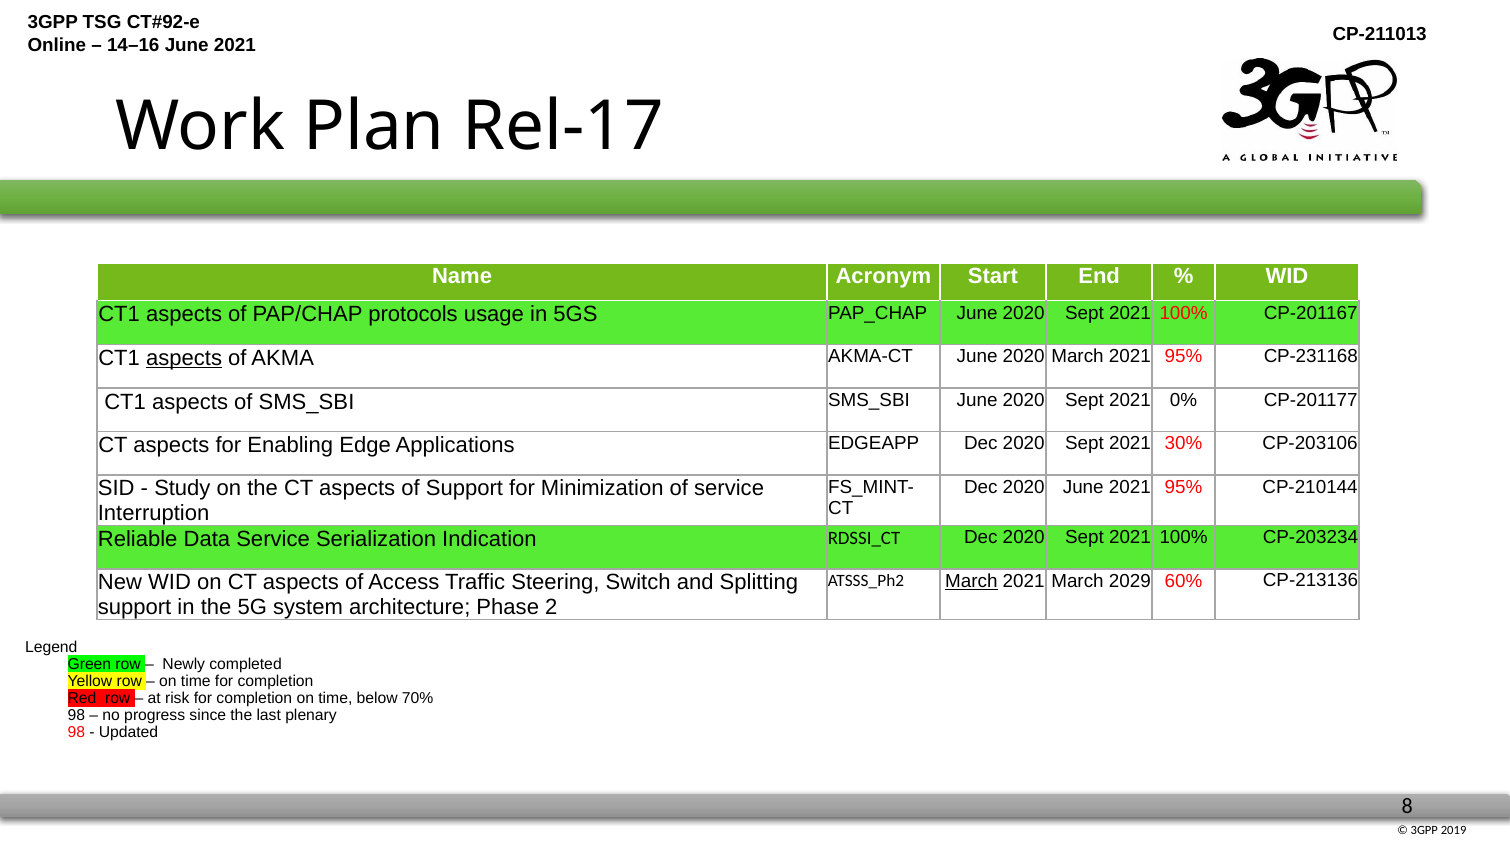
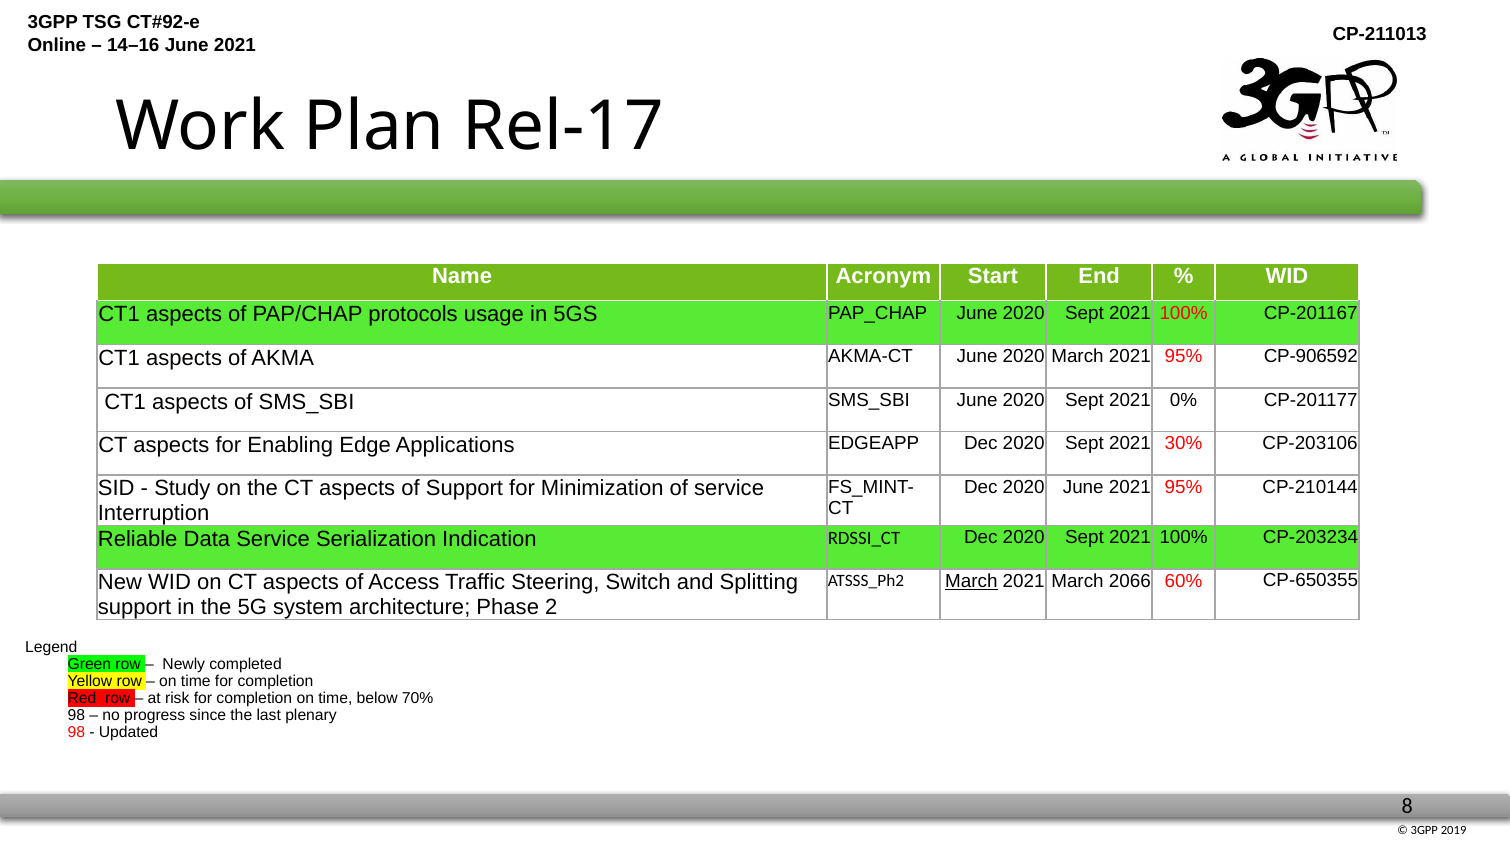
aspects at (184, 358) underline: present -> none
CP-231168: CP-231168 -> CP-906592
2029: 2029 -> 2066
CP-213136: CP-213136 -> CP-650355
